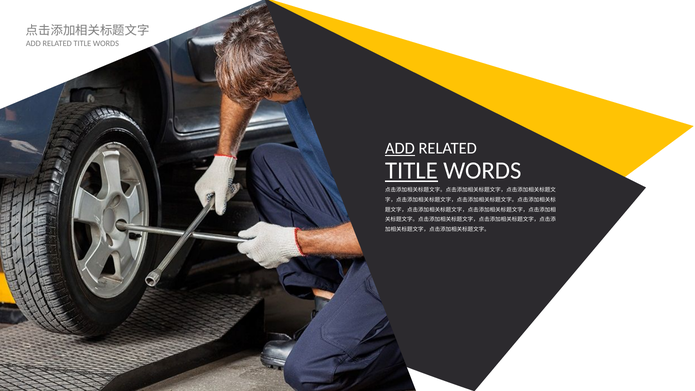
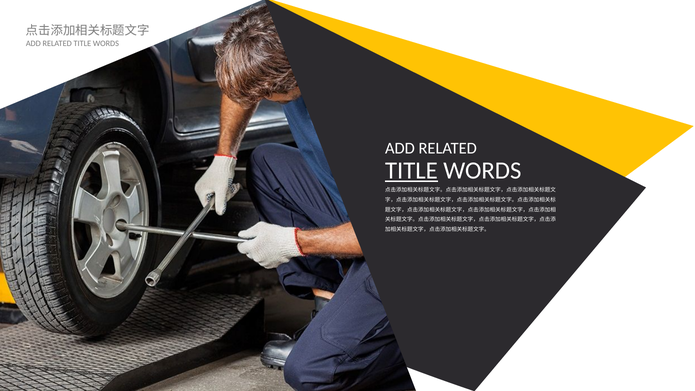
ADD at (400, 148) underline: present -> none
